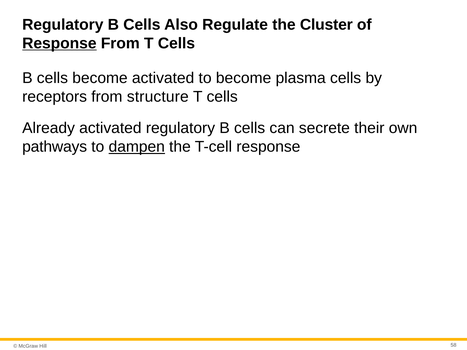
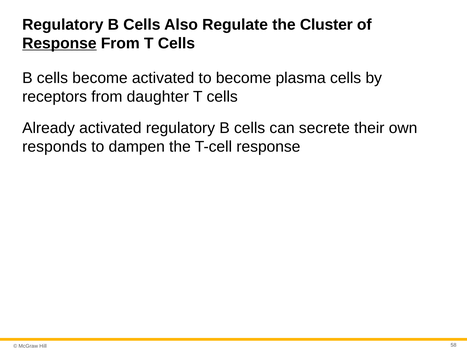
structure: structure -> daughter
pathways: pathways -> responds
dampen underline: present -> none
